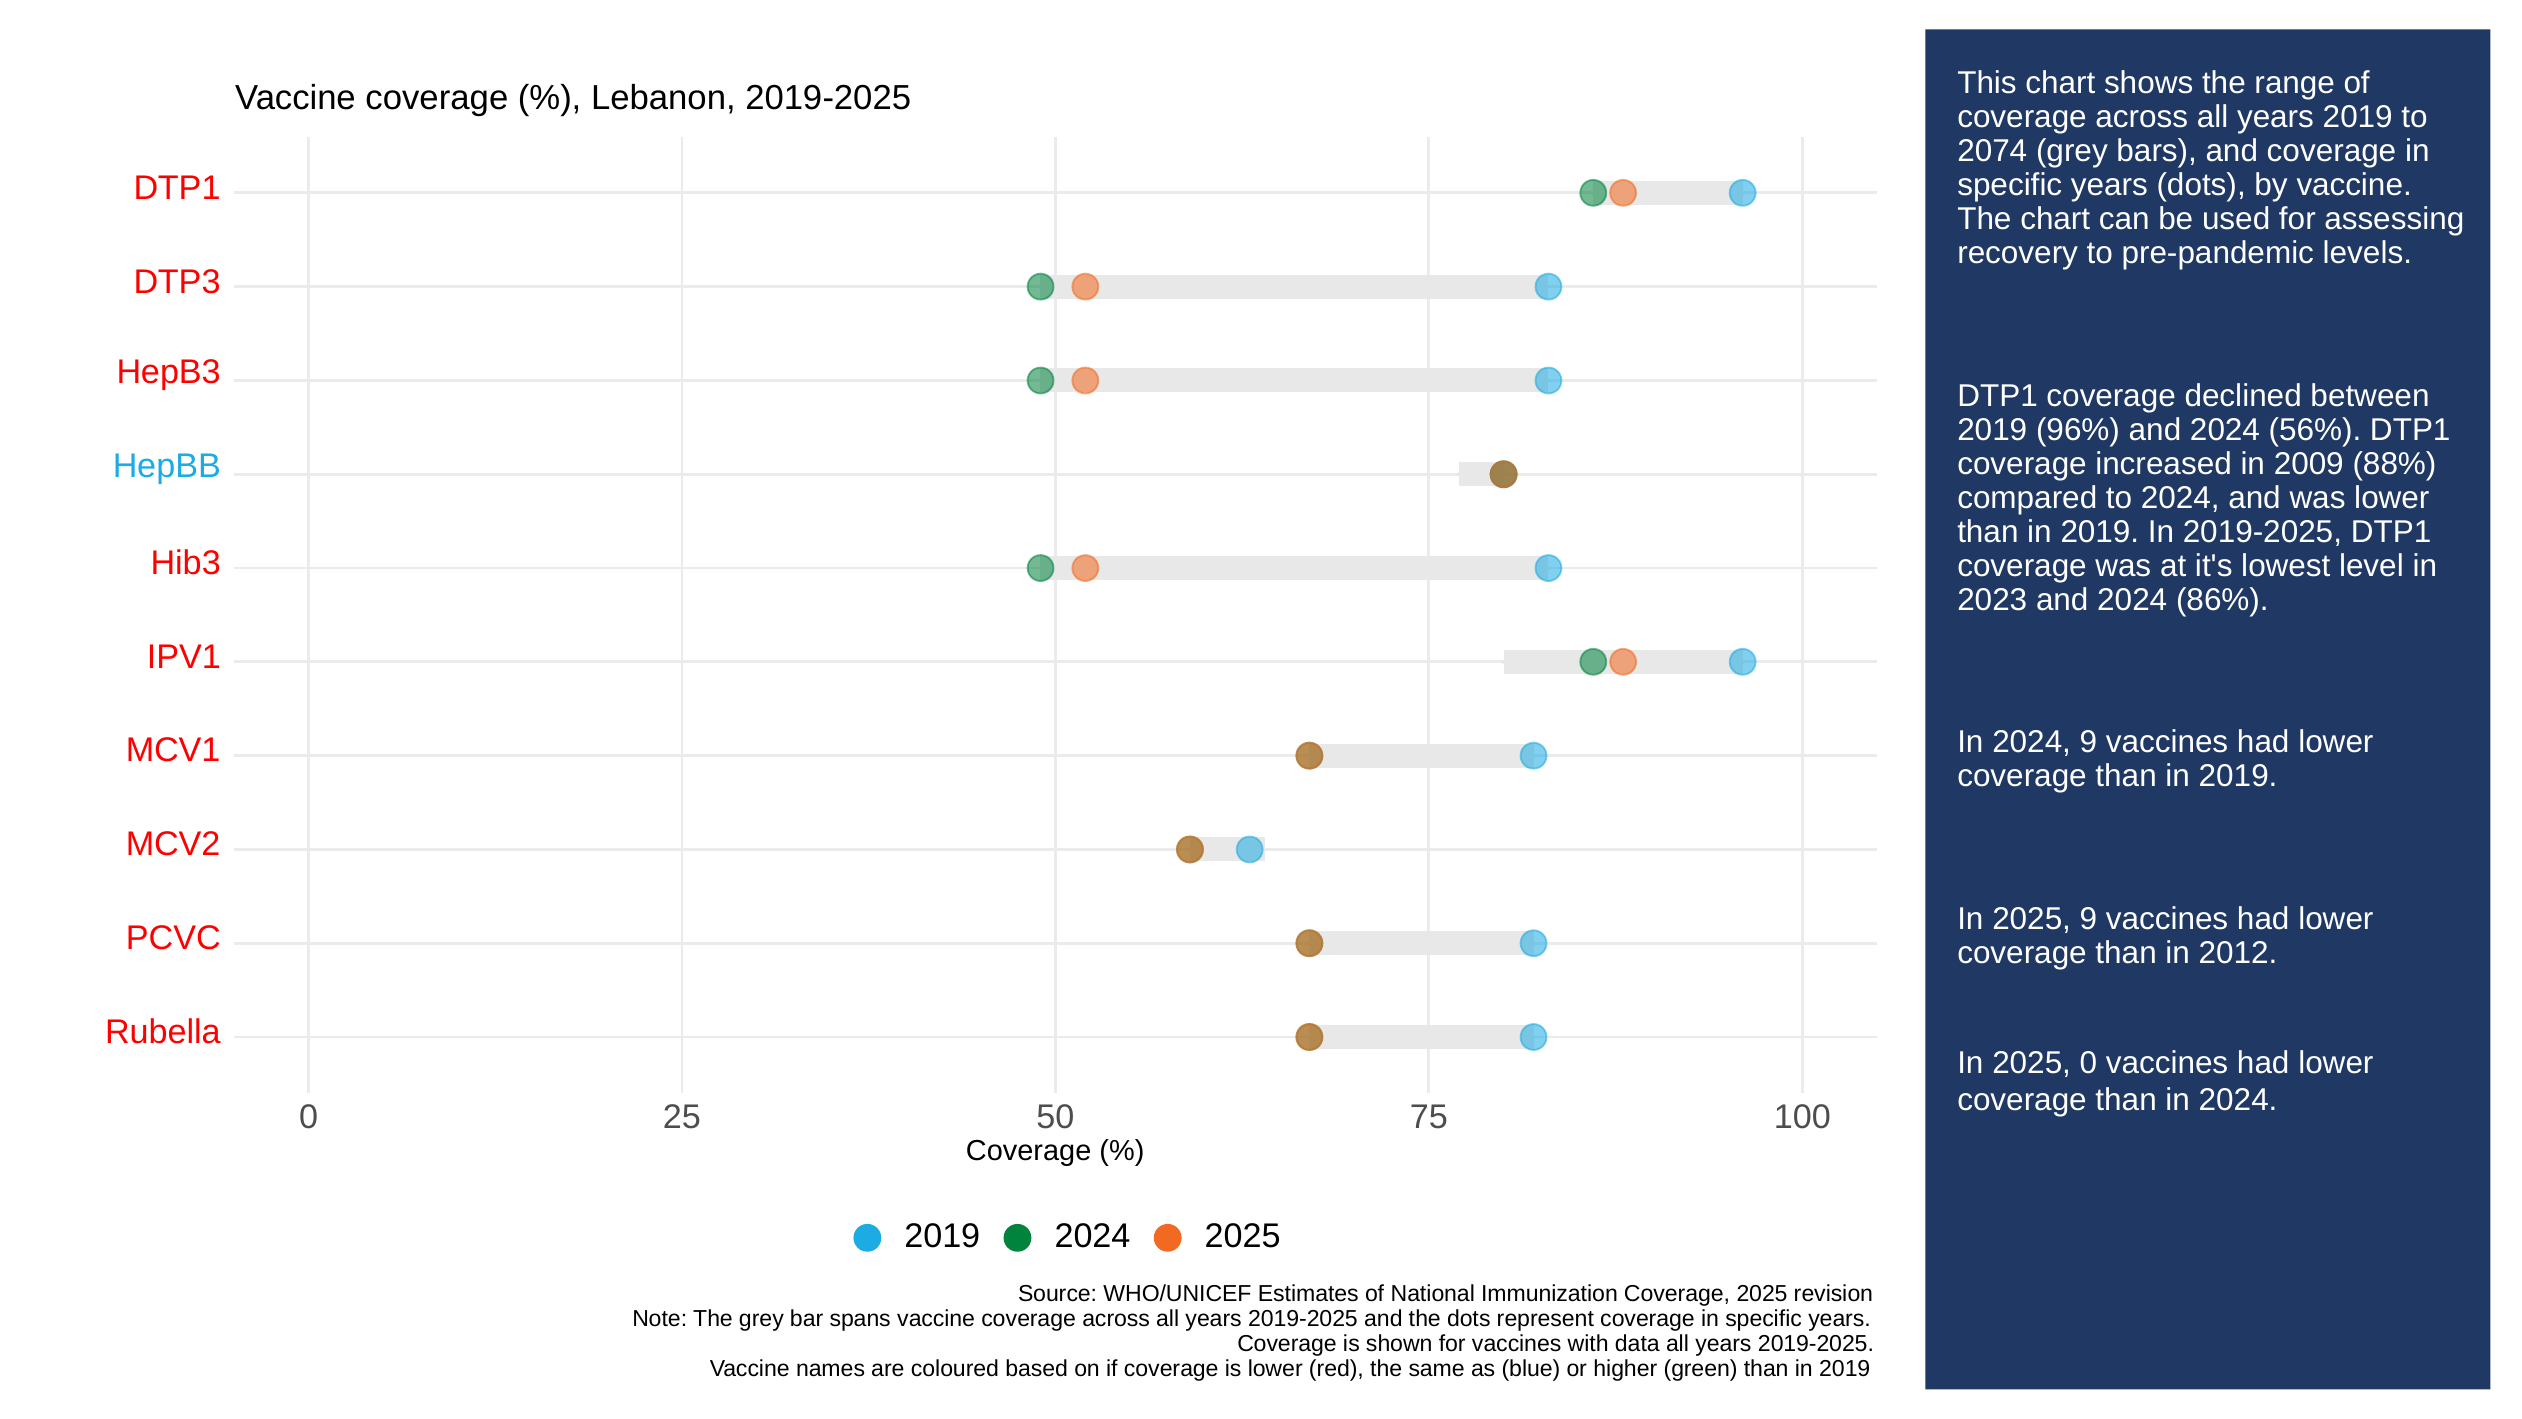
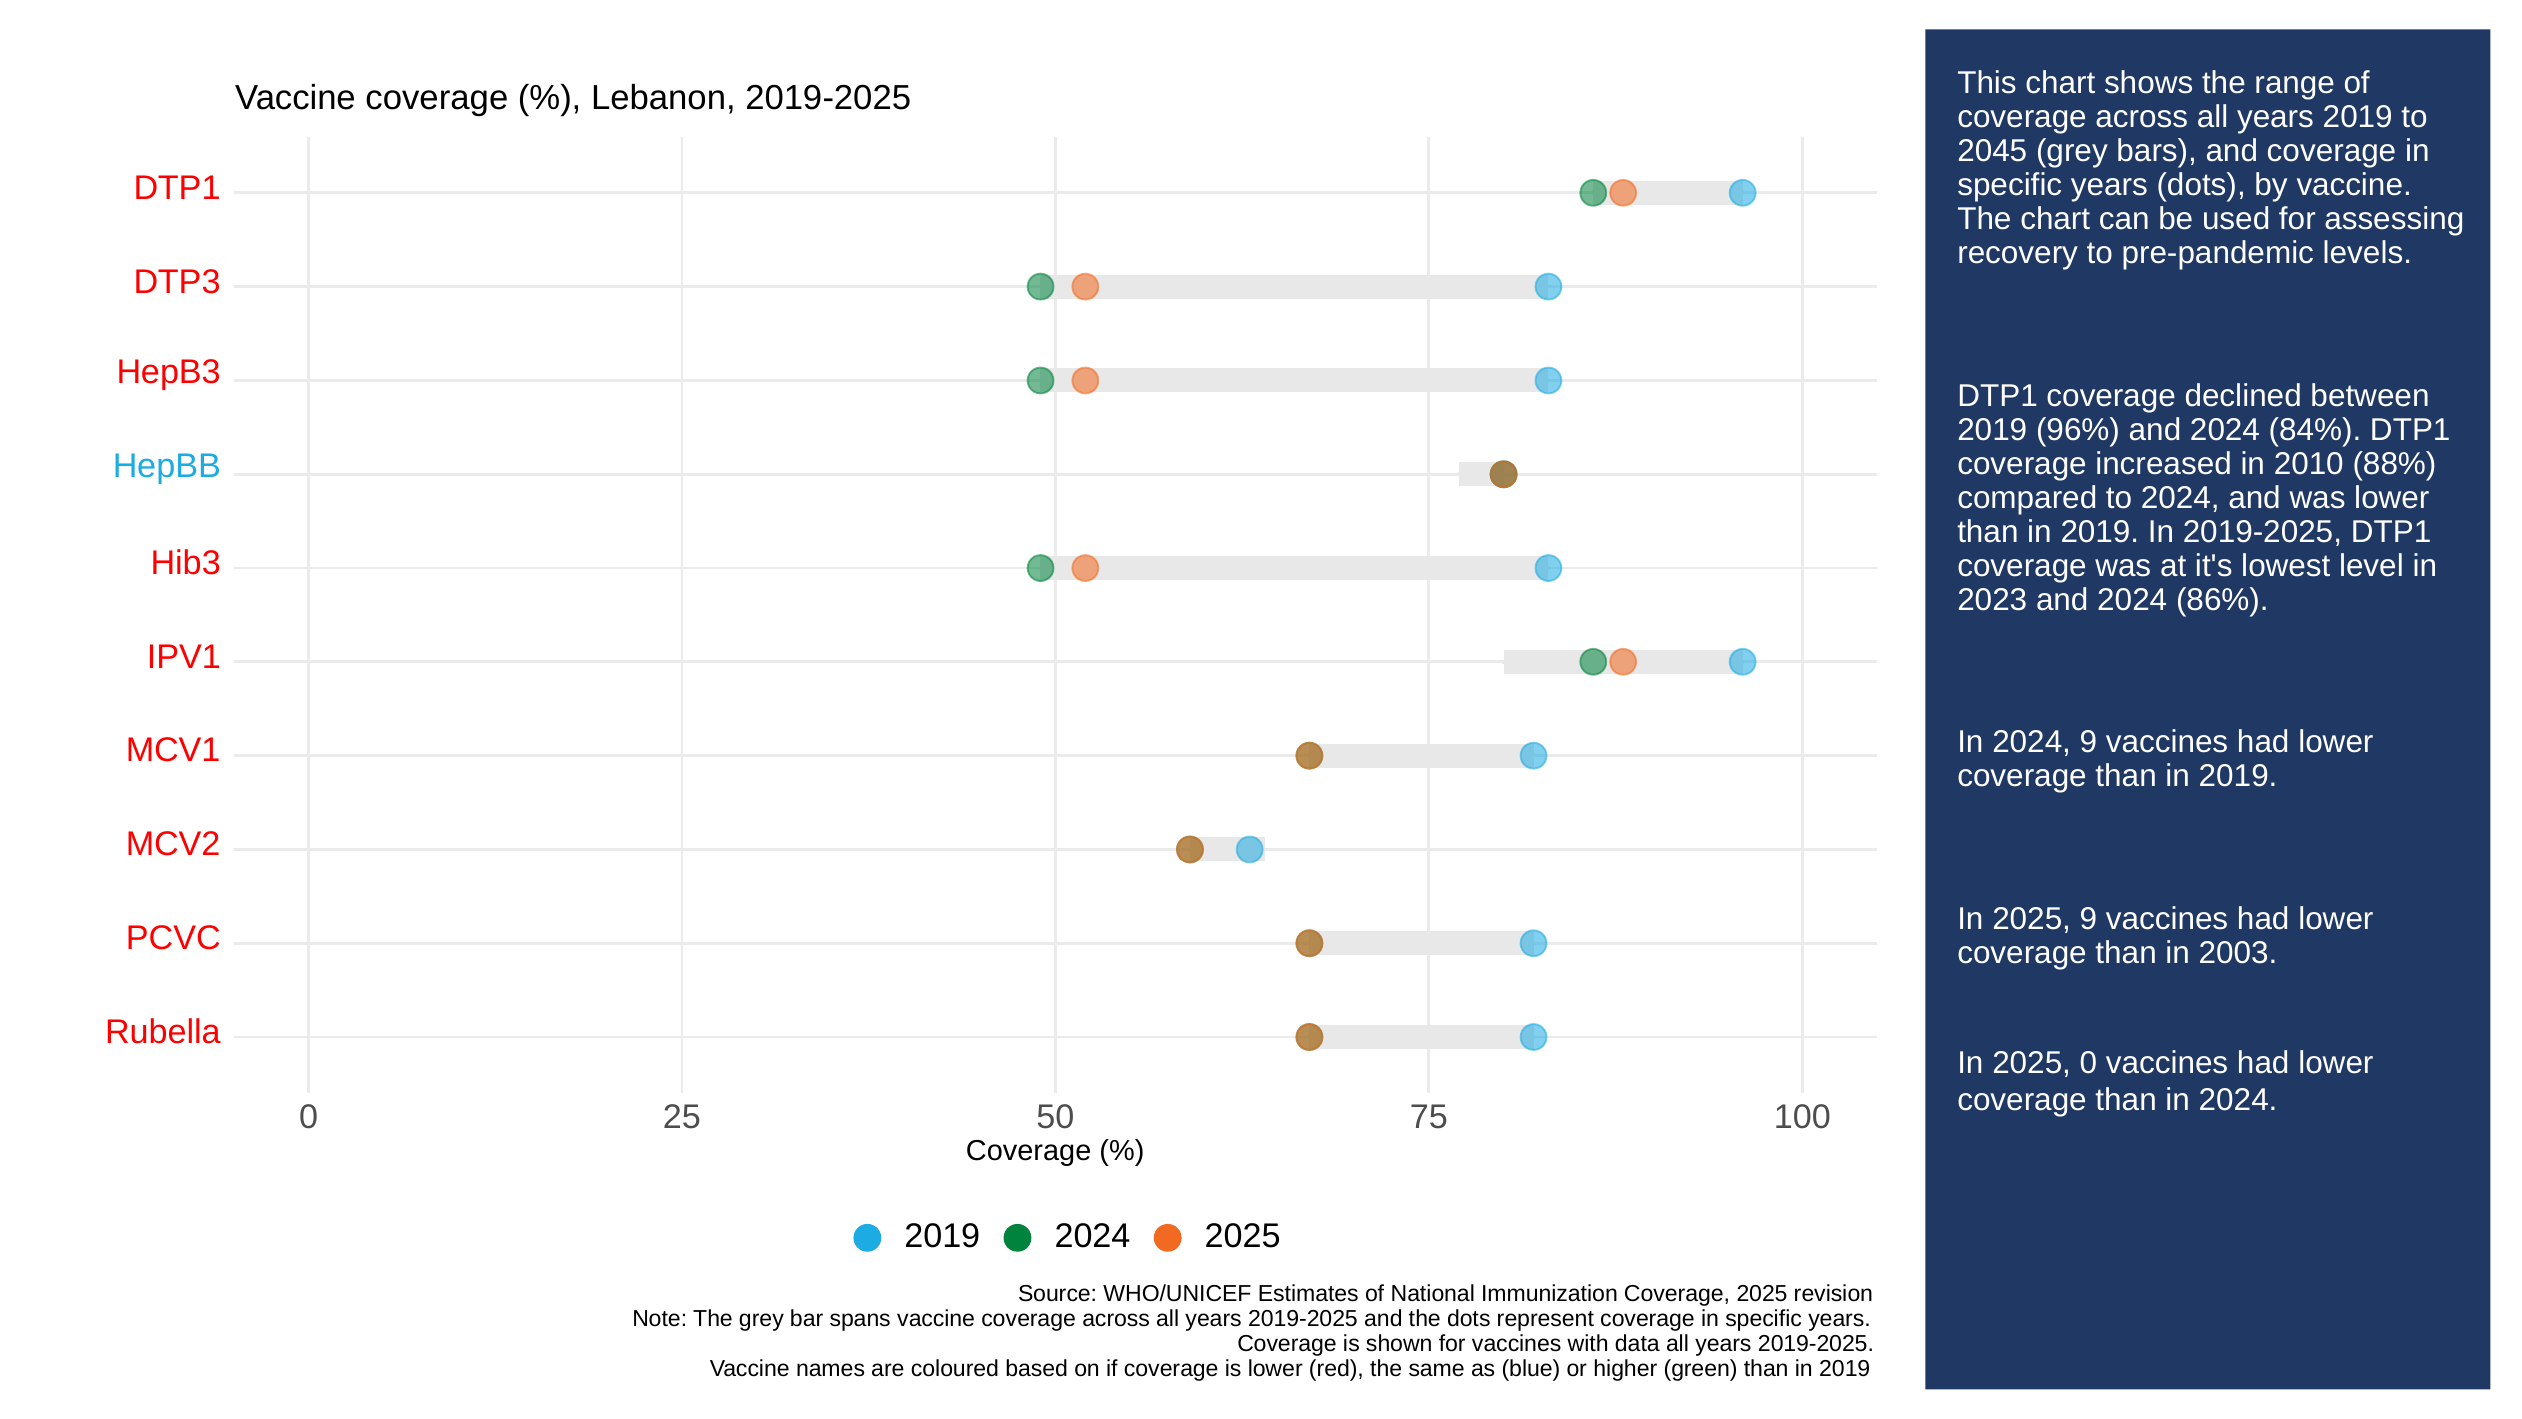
2074: 2074 -> 2045
56%: 56% -> 84%
2009: 2009 -> 2010
2012: 2012 -> 2003
